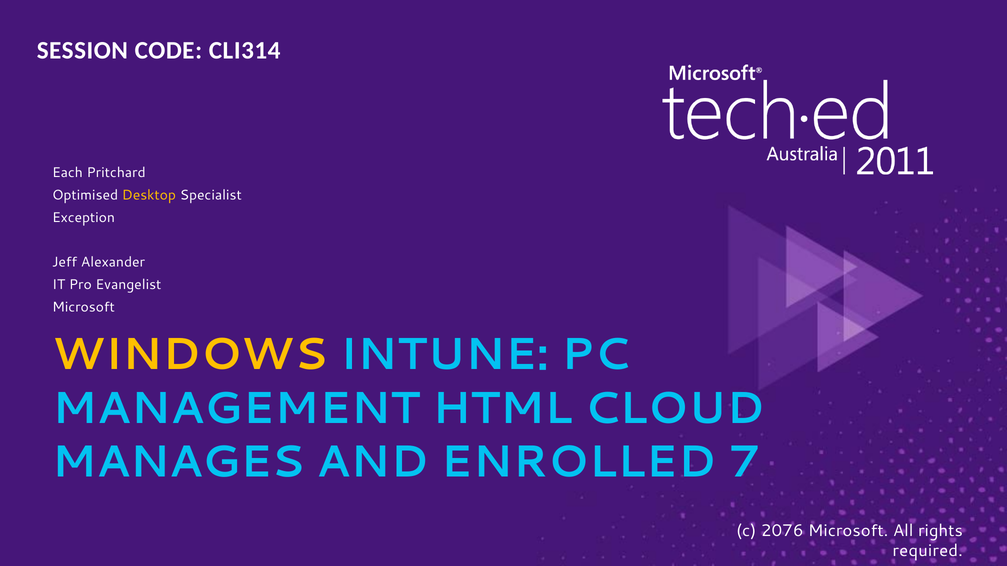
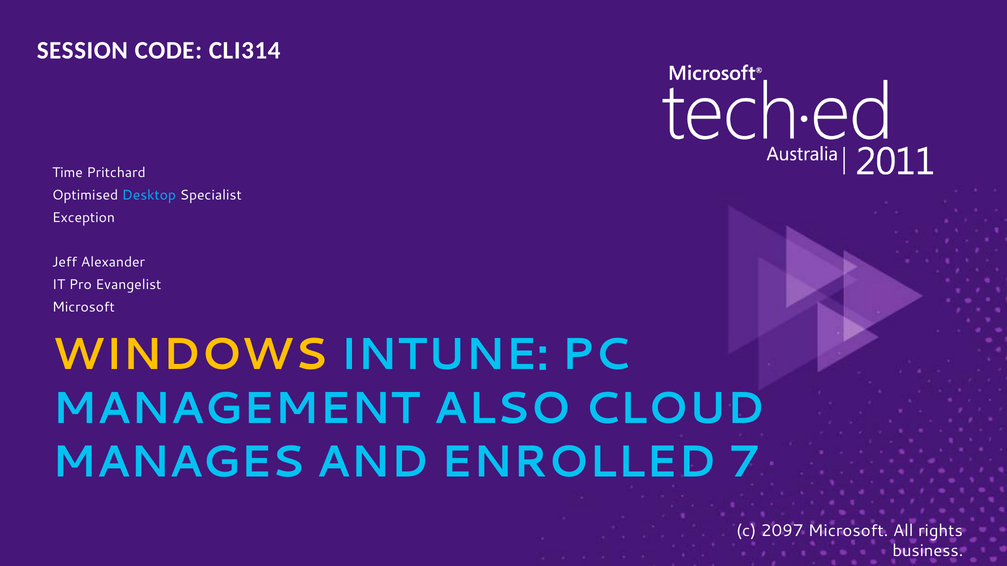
Each: Each -> Time
Desktop colour: yellow -> light blue
HTML: HTML -> ALSO
2076: 2076 -> 2097
required: required -> business
